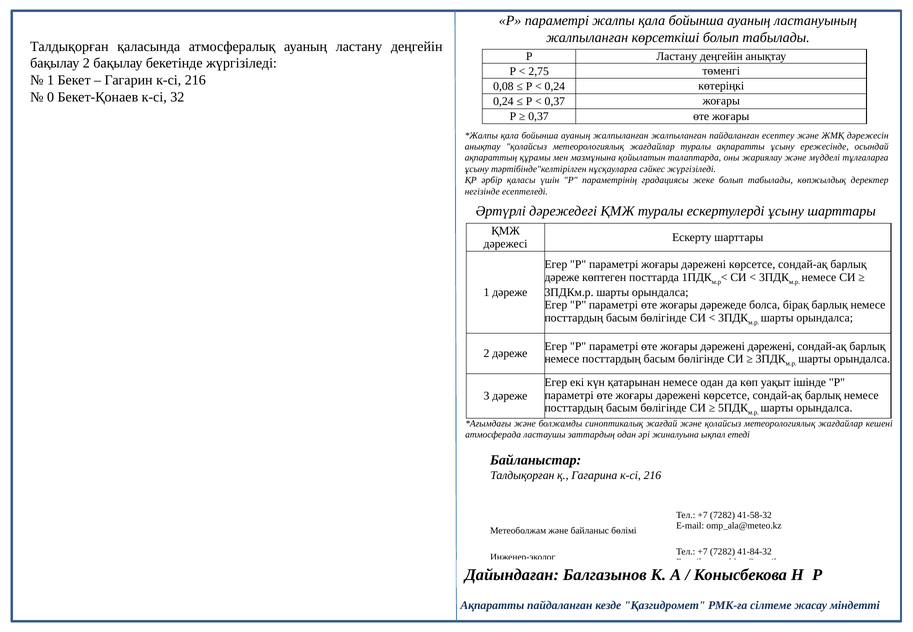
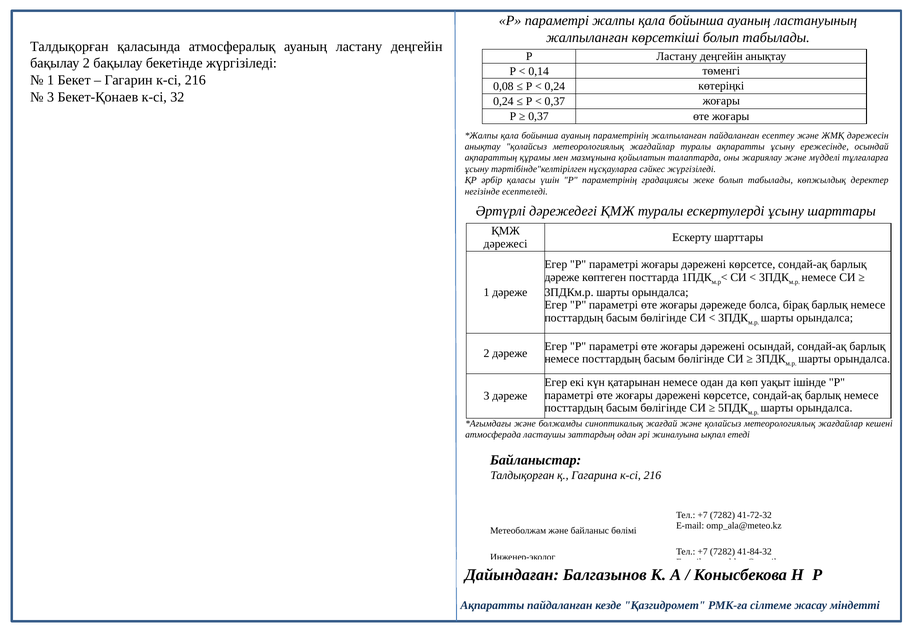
2,75: 2,75 -> 0,14
0 at (51, 97): 0 -> 3
ауаның жалпыланған: жалпыланған -> параметрінің
дәрежені дәрежені: дәрежені -> осындай
41-58-32: 41-58-32 -> 41-72-32
